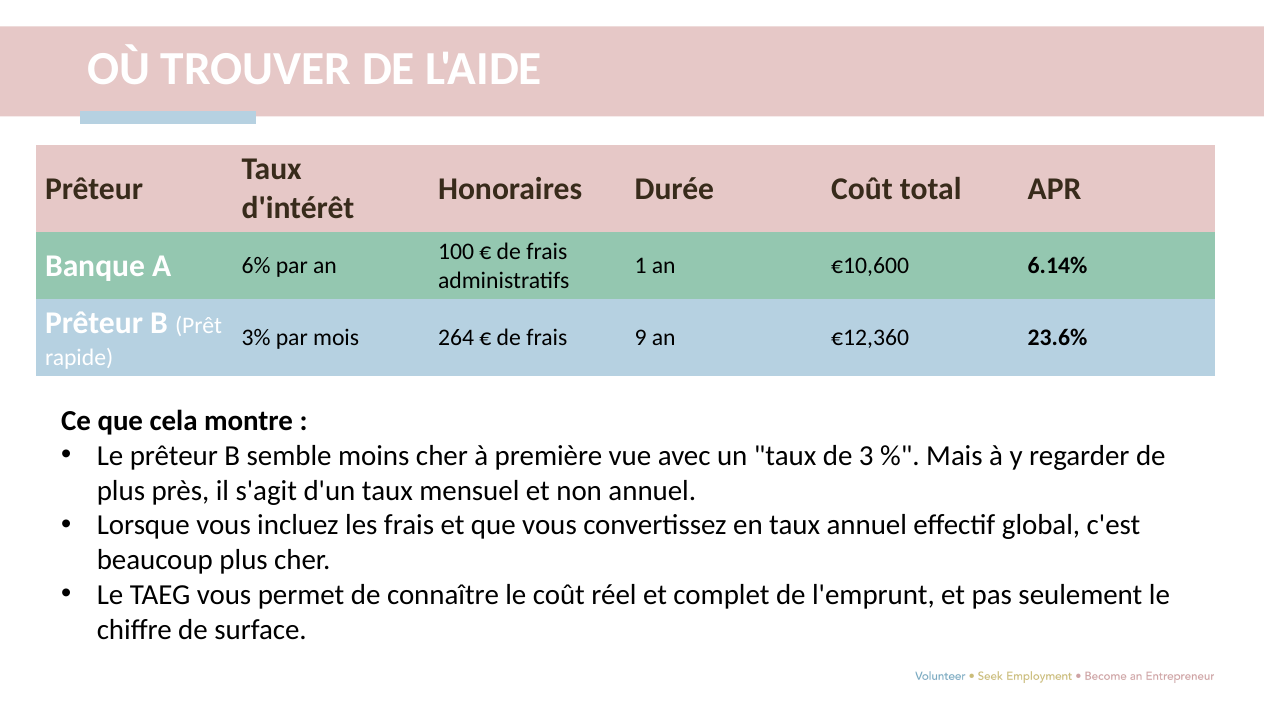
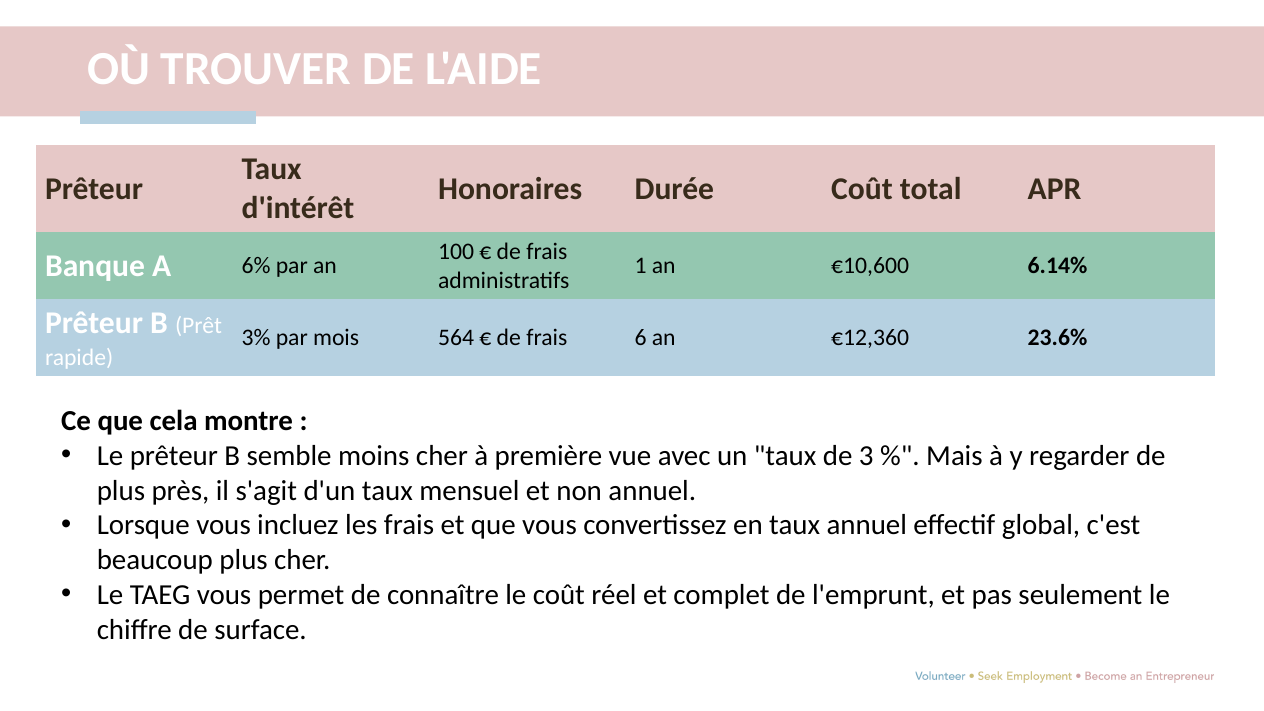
264: 264 -> 564
9: 9 -> 6
